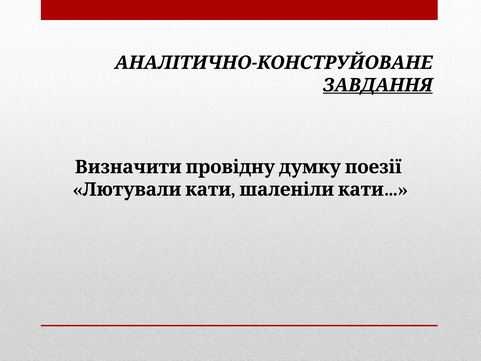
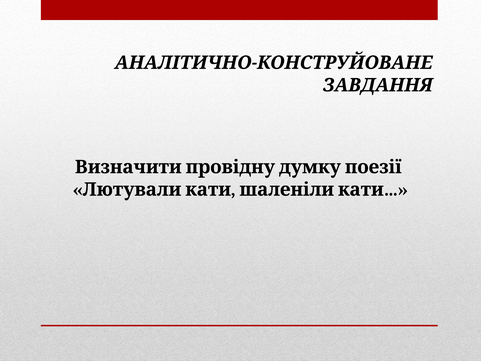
ЗАВДАННЯ underline: present -> none
